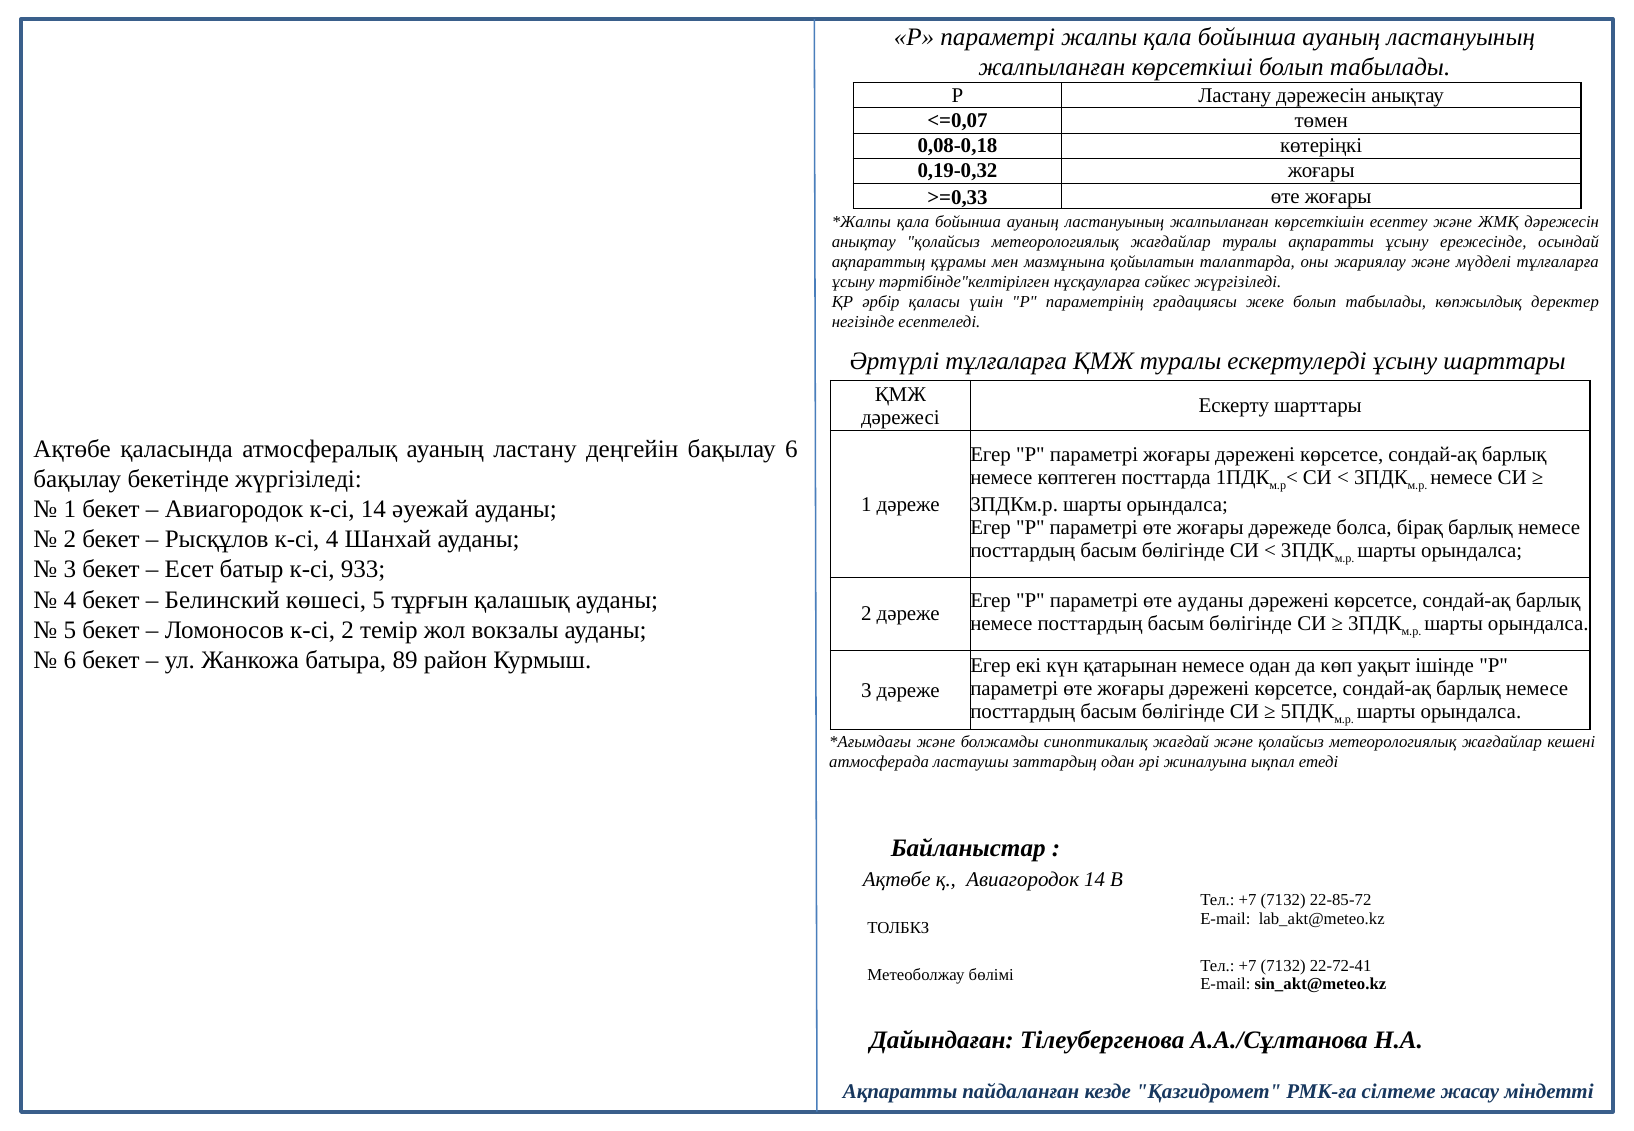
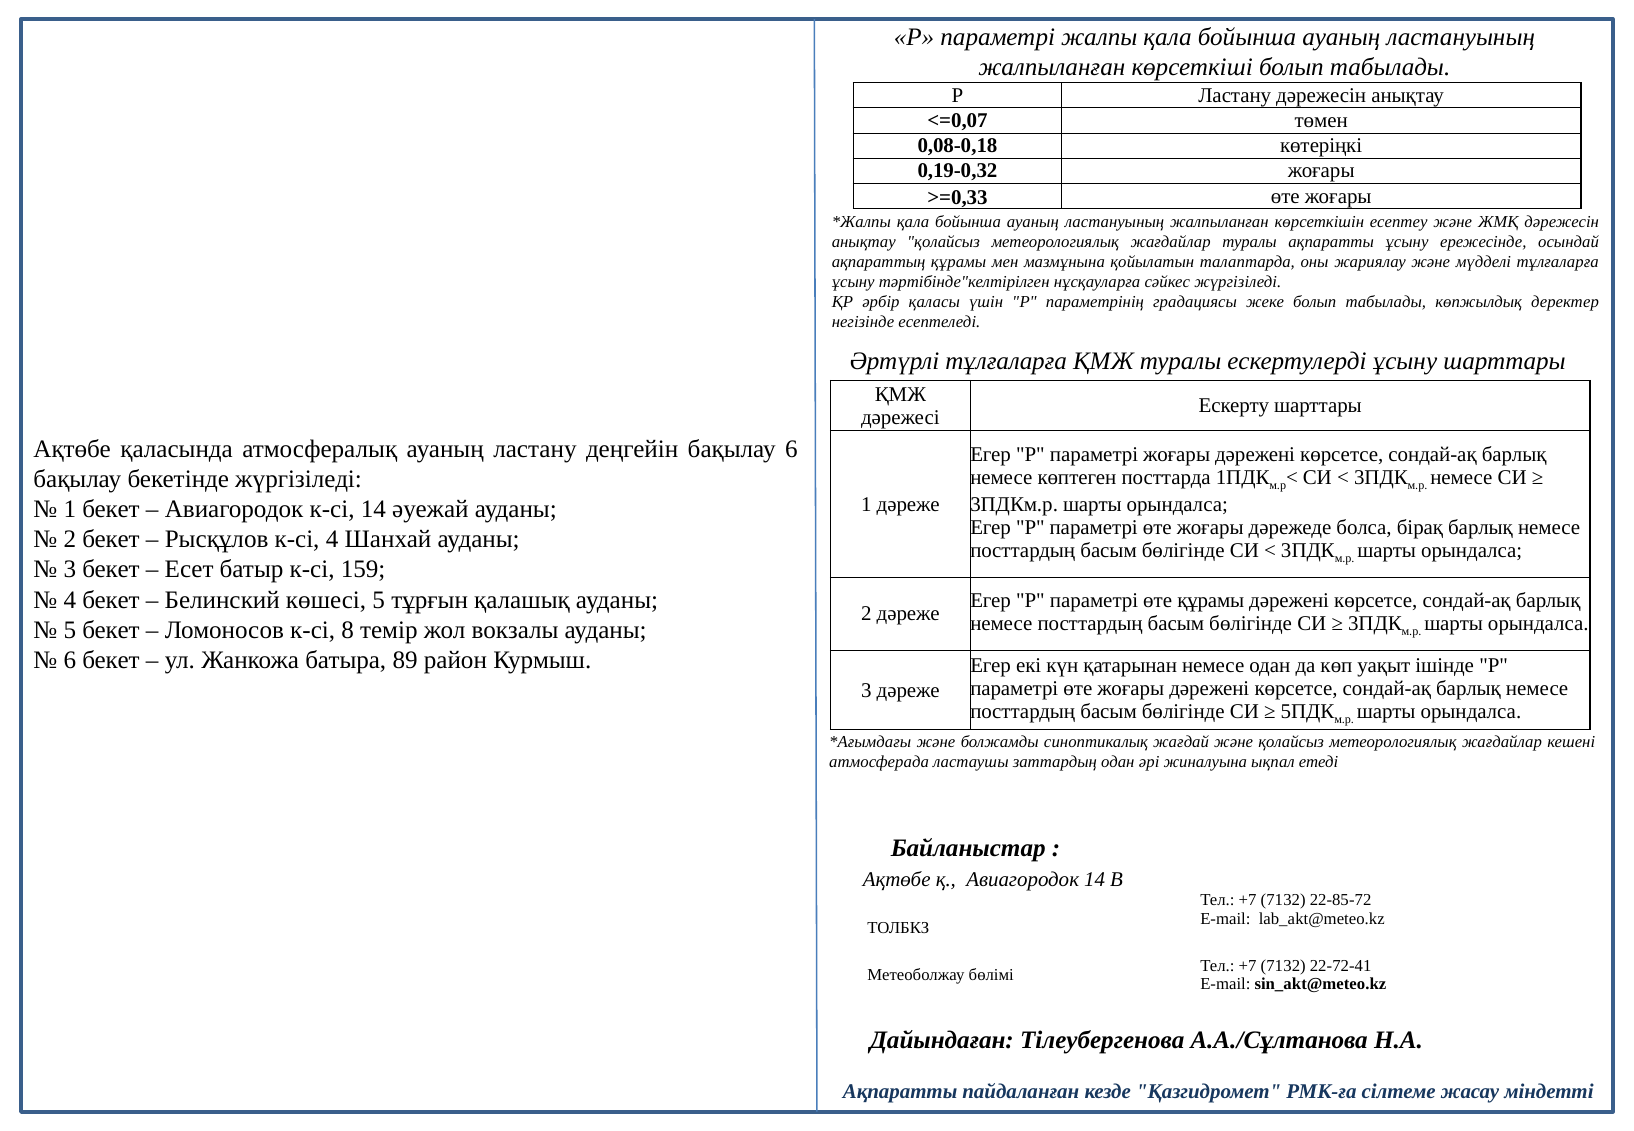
933: 933 -> 159
өте ауданы: ауданы -> құрамы
к-сі 2: 2 -> 8
